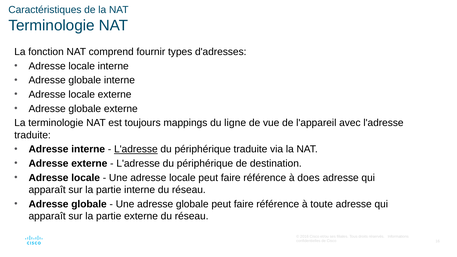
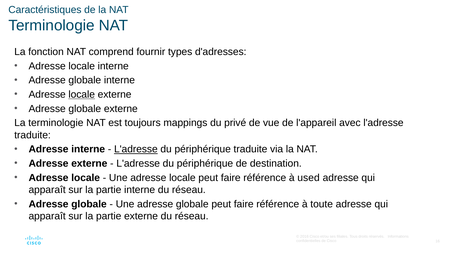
locale at (82, 94) underline: none -> present
ligne: ligne -> privé
does: does -> used
